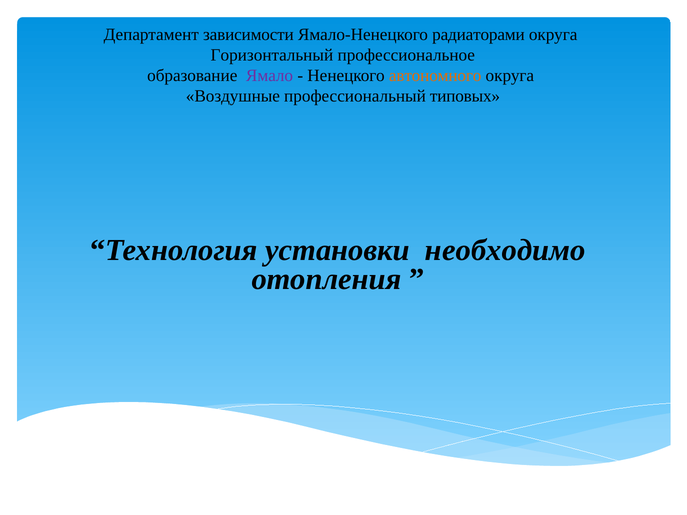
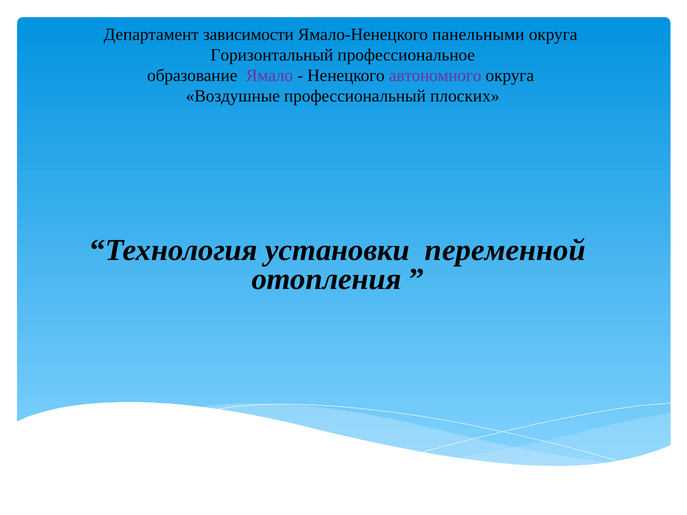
радиаторами: радиаторами -> панельными
автономного colour: orange -> purple
типовых: типовых -> плоских
необходимо: необходимо -> переменной
